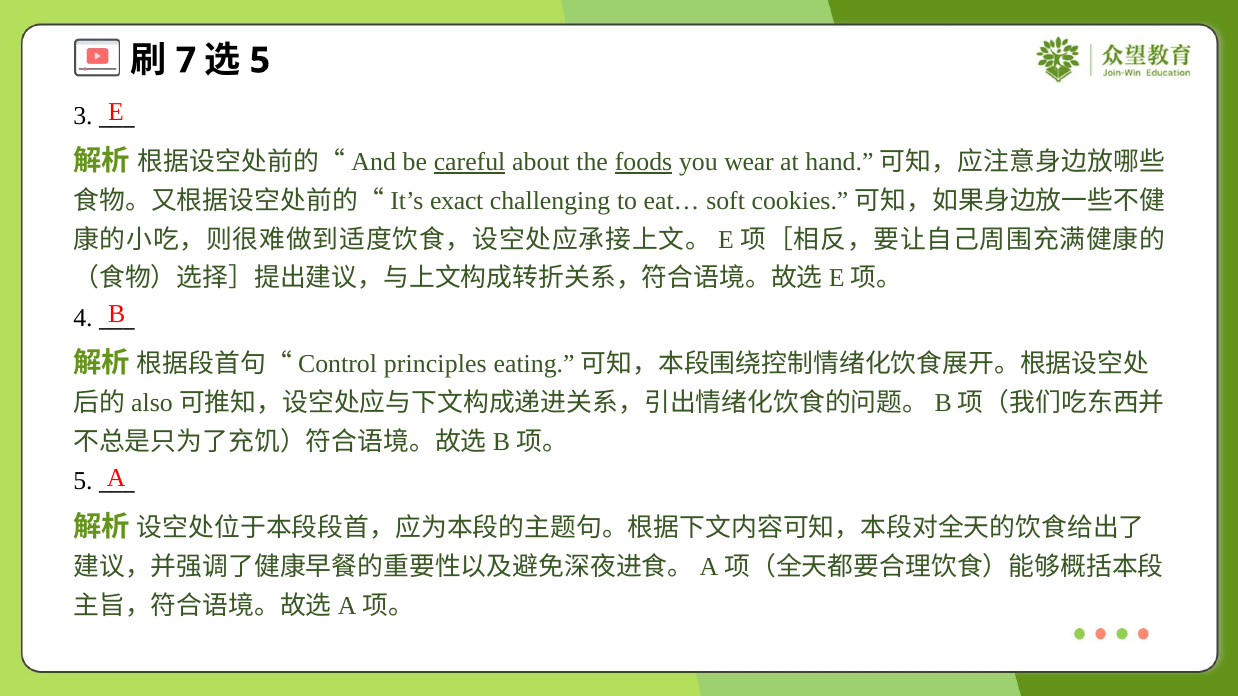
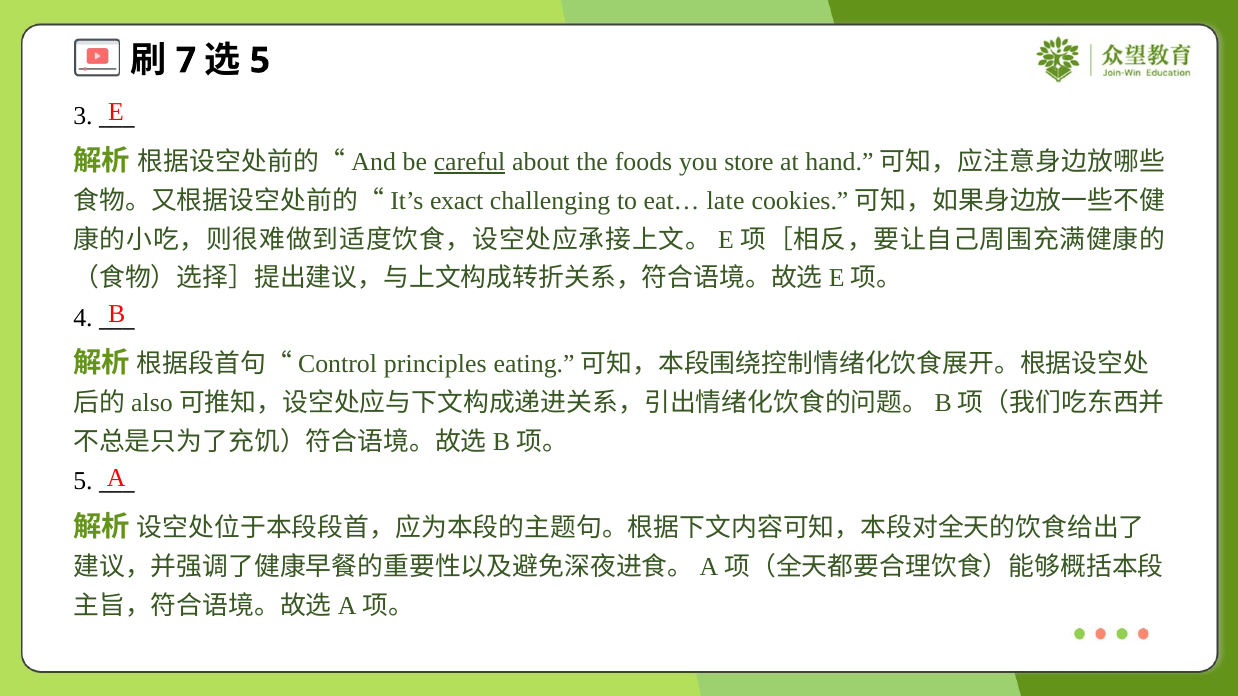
foods underline: present -> none
wear: wear -> store
soft: soft -> late
